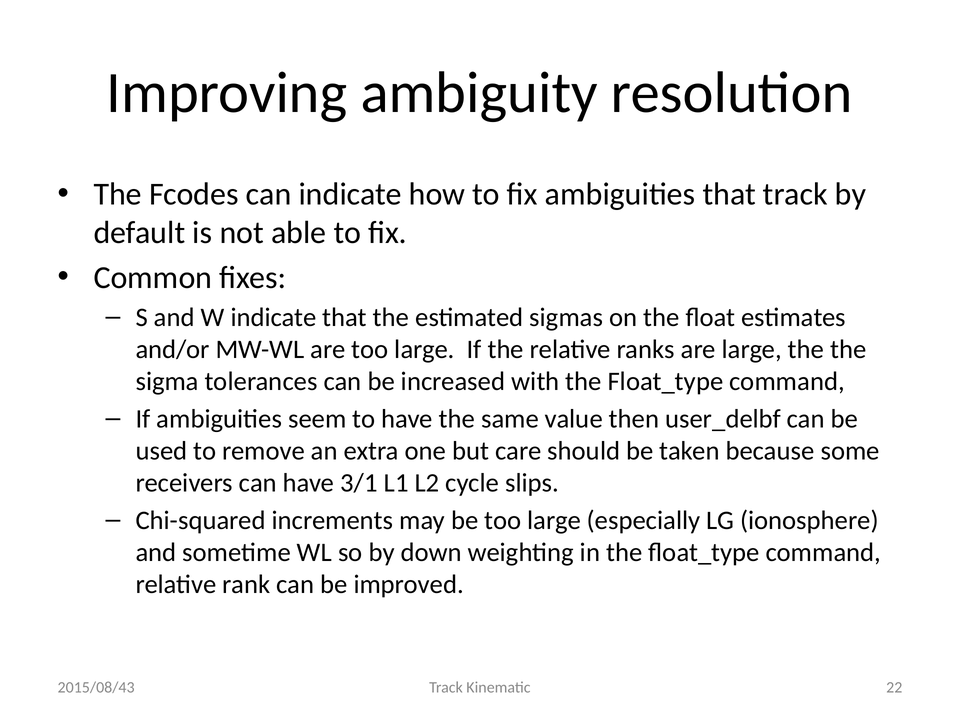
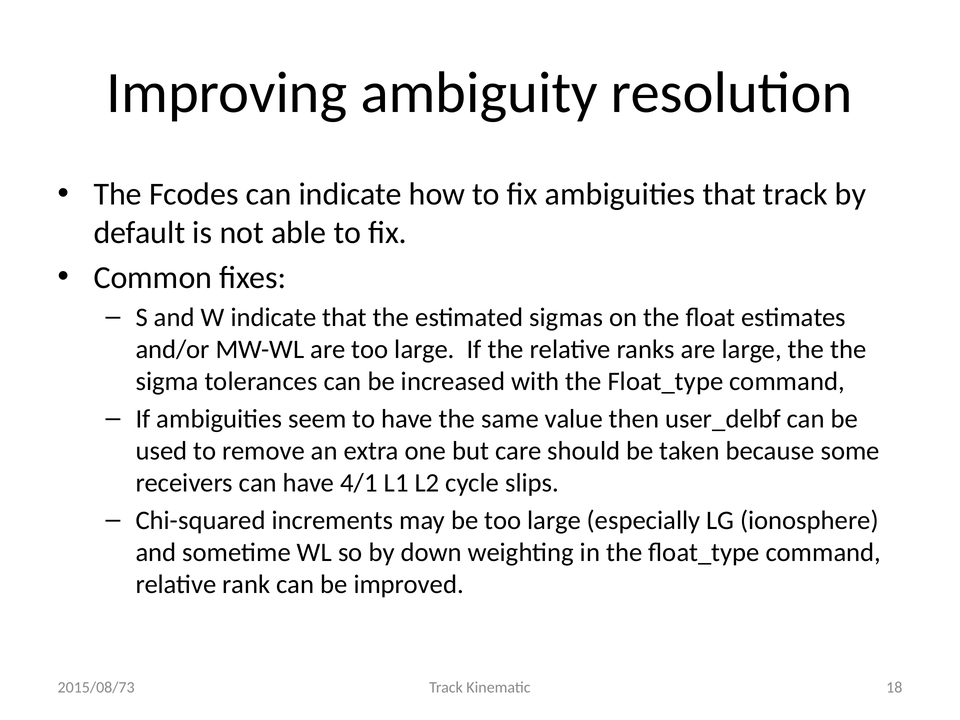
3/1: 3/1 -> 4/1
22: 22 -> 18
2015/08/43: 2015/08/43 -> 2015/08/73
